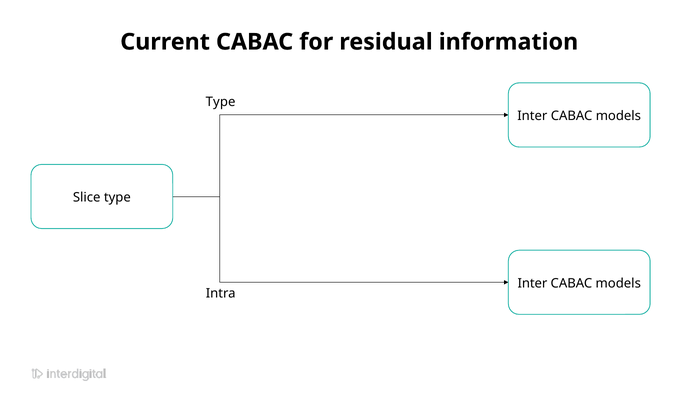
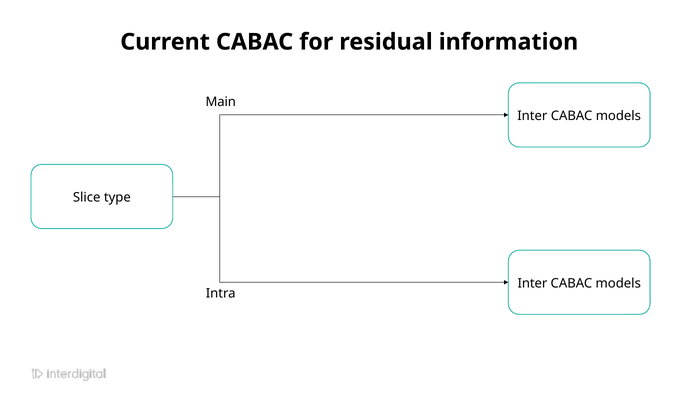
Type at (221, 102): Type -> Main
